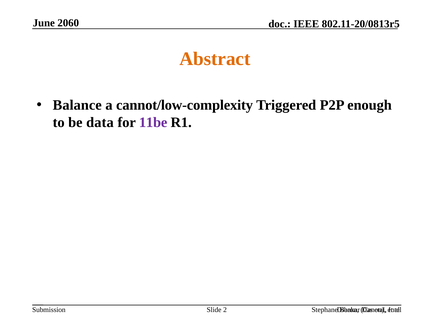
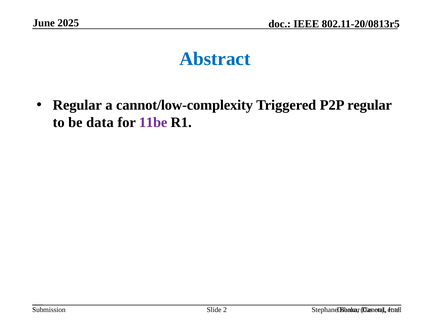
2060: 2060 -> 2025
Abstract colour: orange -> blue
Balance at (77, 105): Balance -> Regular
P2P enough: enough -> regular
